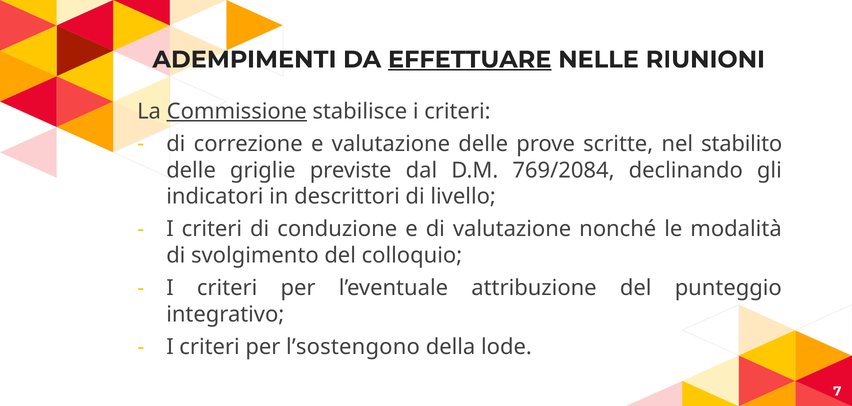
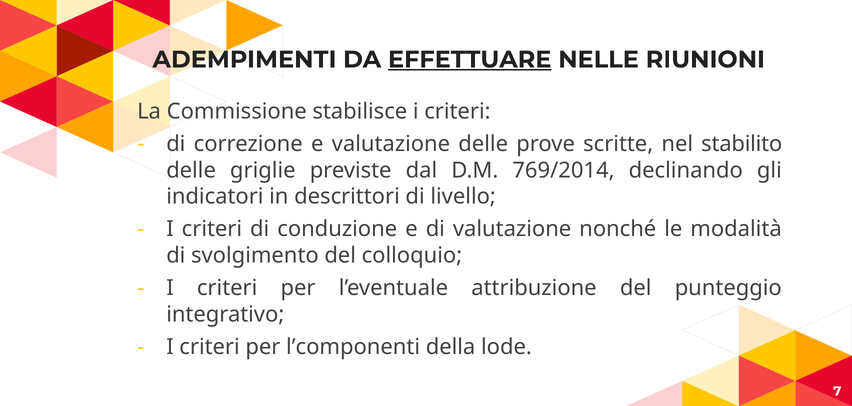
Commissione underline: present -> none
769/2084: 769/2084 -> 769/2014
l’sostengono: l’sostengono -> l’componenti
